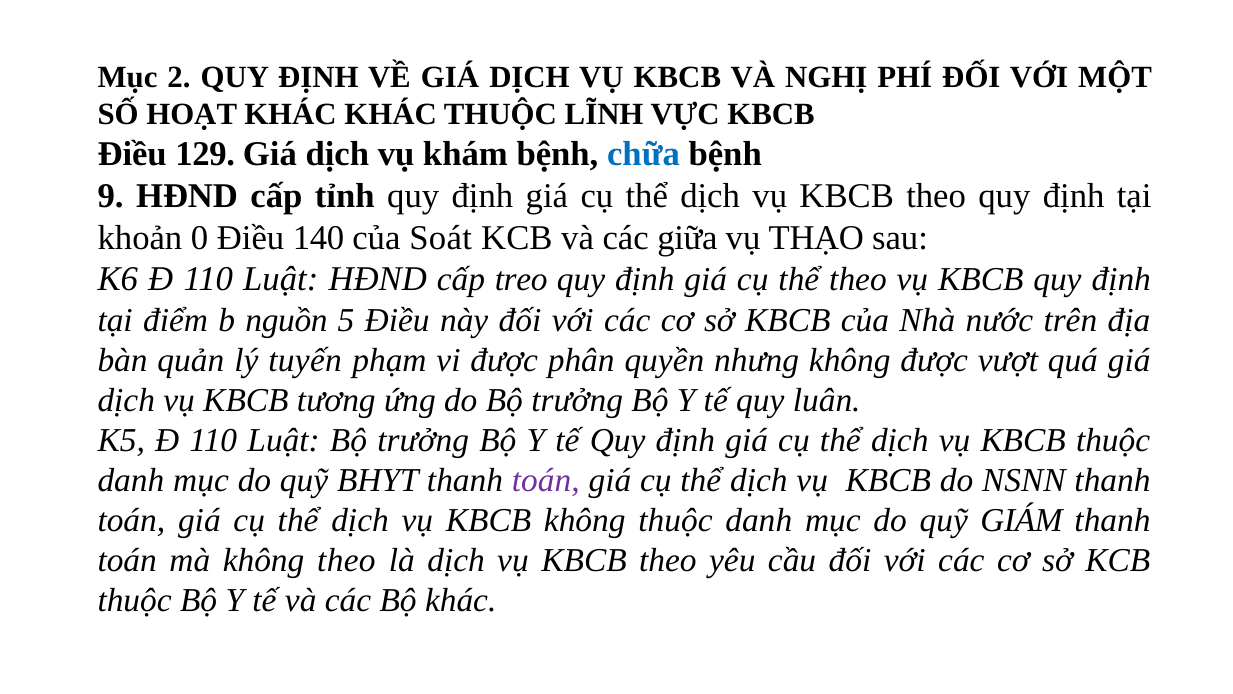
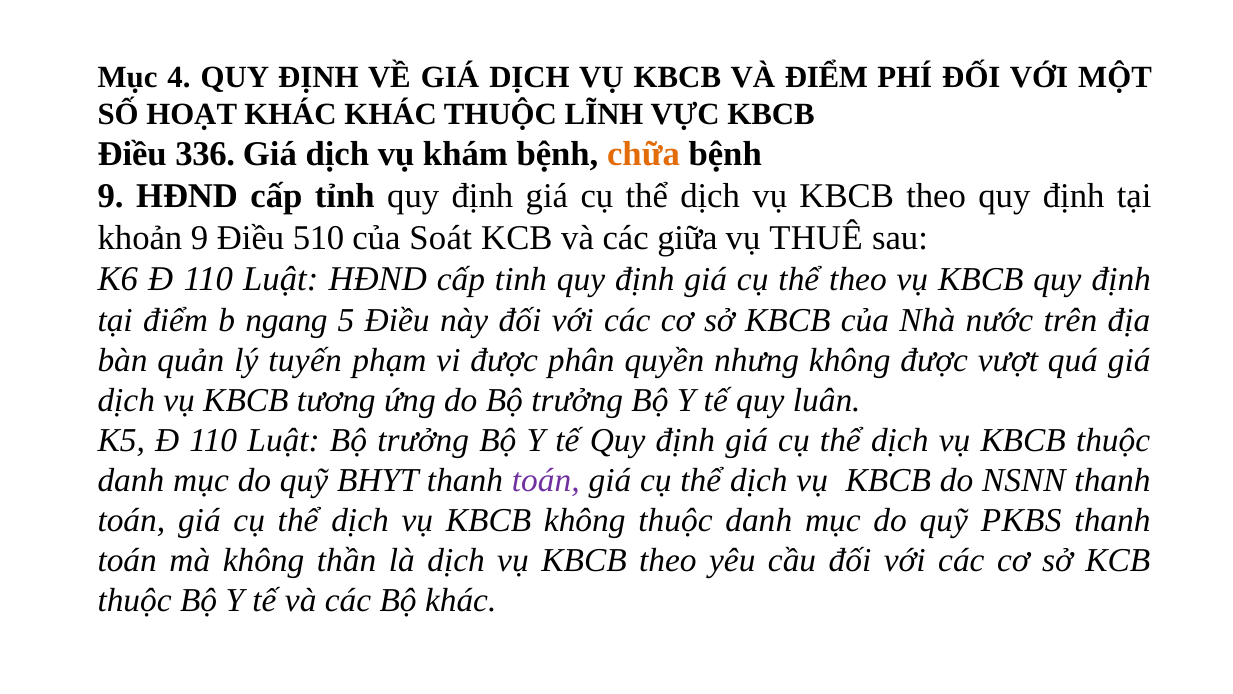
2: 2 -> 4
VÀ NGHỊ: NGHỊ -> ĐIỂM
129: 129 -> 336
chữa colour: blue -> orange
khoản 0: 0 -> 9
140: 140 -> 510
THẠO: THẠO -> THUÊ
treo: treo -> tinh
nguồn: nguồn -> ngang
GIÁM: GIÁM -> PKBS
không theo: theo -> thần
